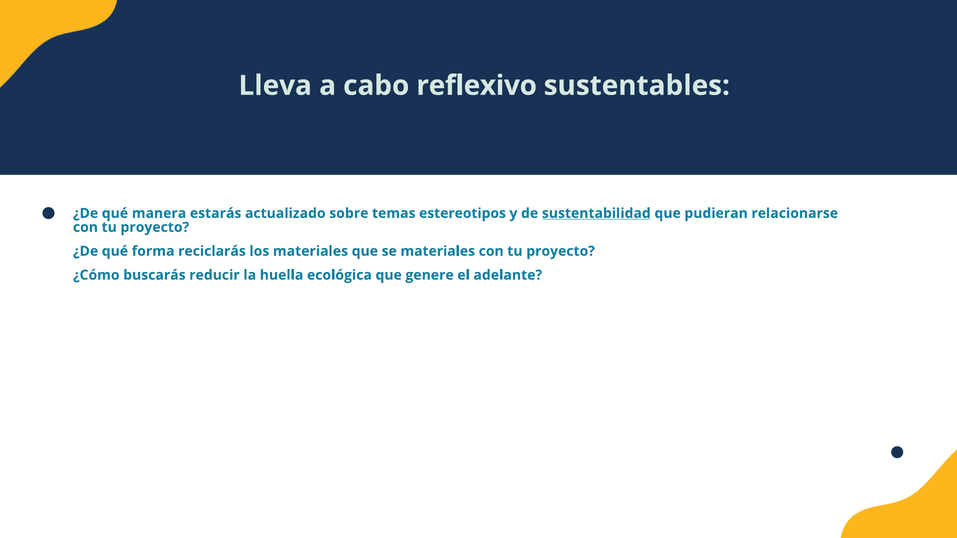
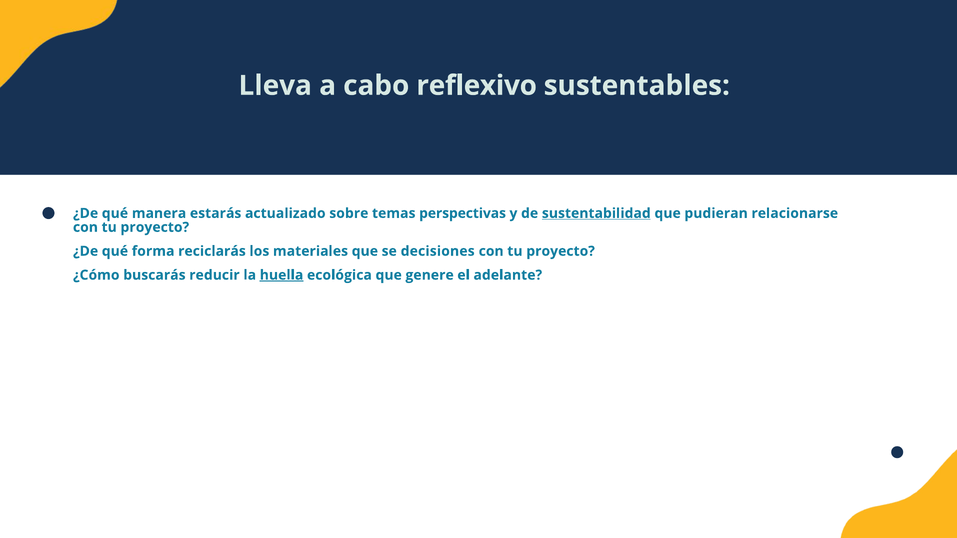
estereotipos: estereotipos -> perspectivas
se materiales: materiales -> decisiones
huella underline: none -> present
